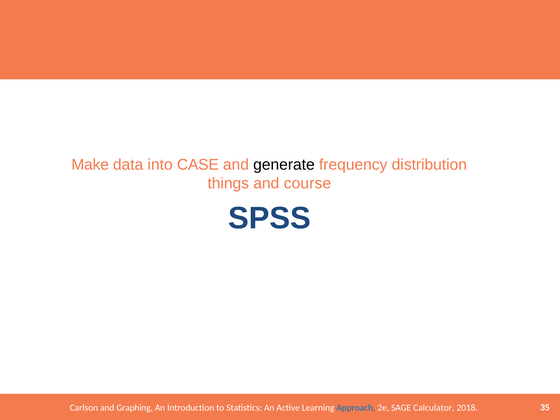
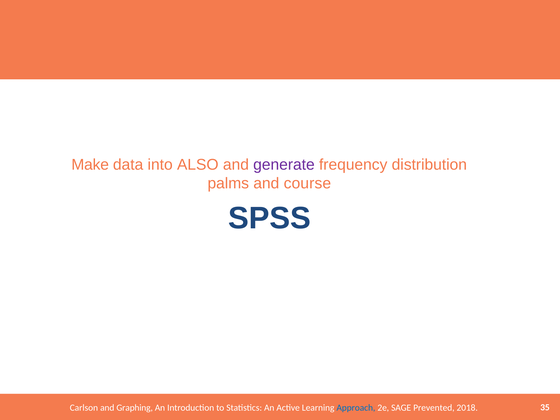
CASE: CASE -> ALSO
generate colour: black -> purple
things: things -> palms
Calculator: Calculator -> Prevented
